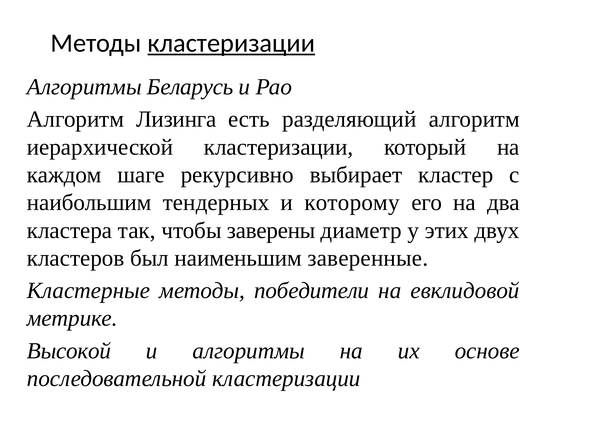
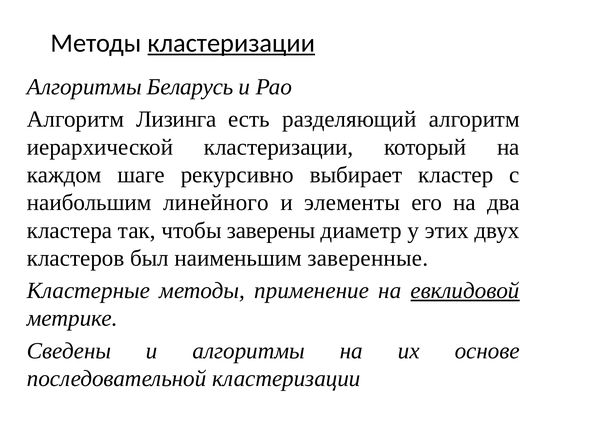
тендерных: тендерных -> линейного
которому: которому -> элементы
победители: победители -> применение
евклидовой underline: none -> present
Высокой: Высокой -> Сведены
